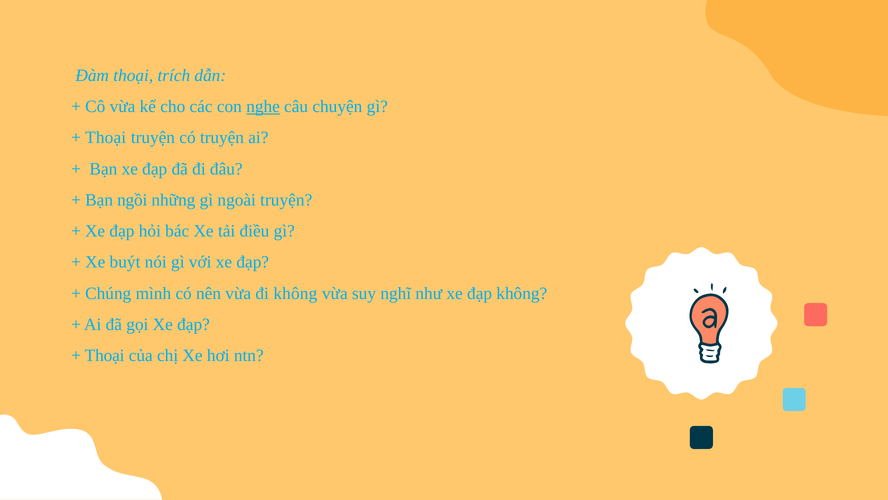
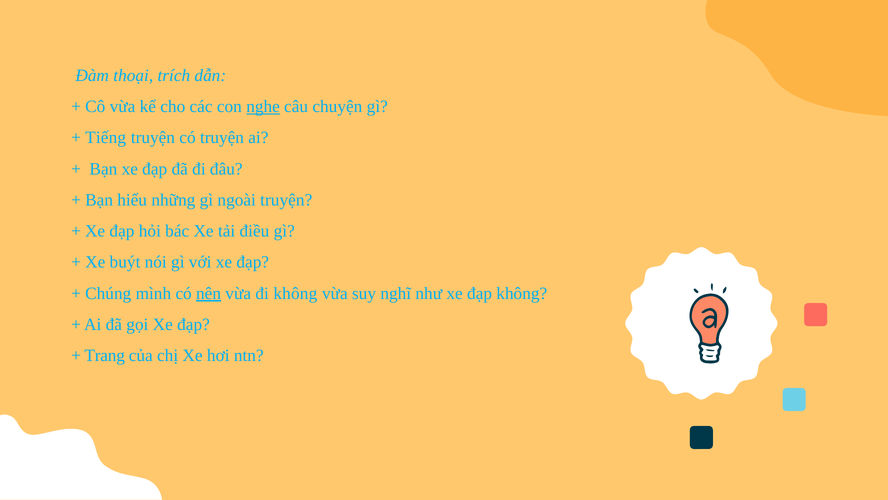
Thoại at (106, 138): Thoại -> Tiếng
ngồi: ngồi -> hiểu
nên underline: none -> present
Thoại at (105, 355): Thoại -> Trang
